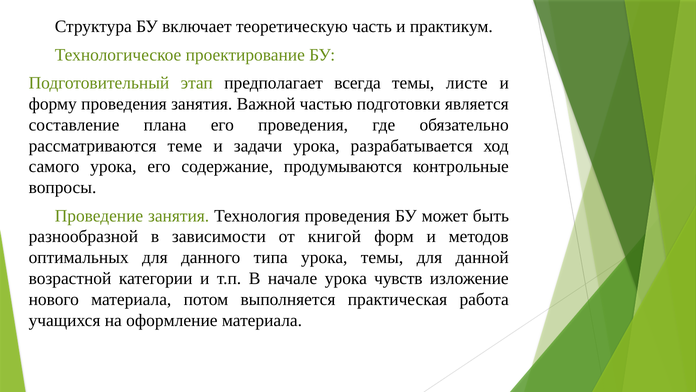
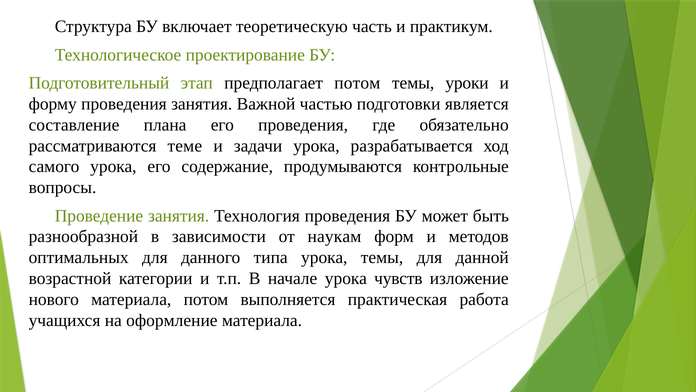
предполагает всегда: всегда -> потом
листе: листе -> уроки
книгой: книгой -> наукам
